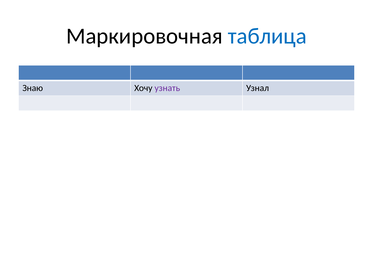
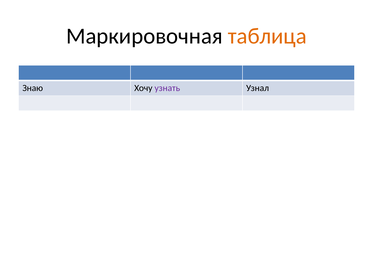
таблица colour: blue -> orange
